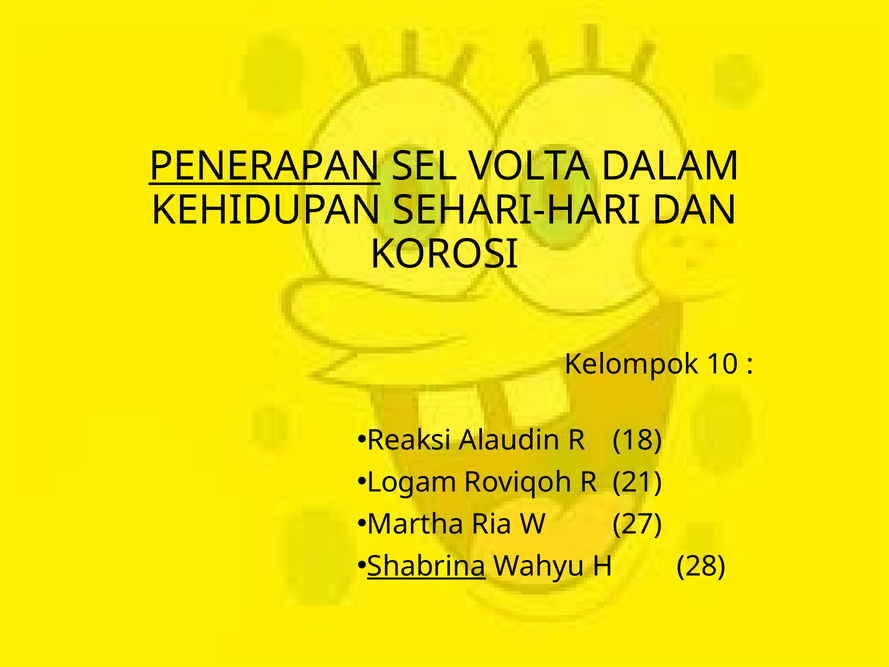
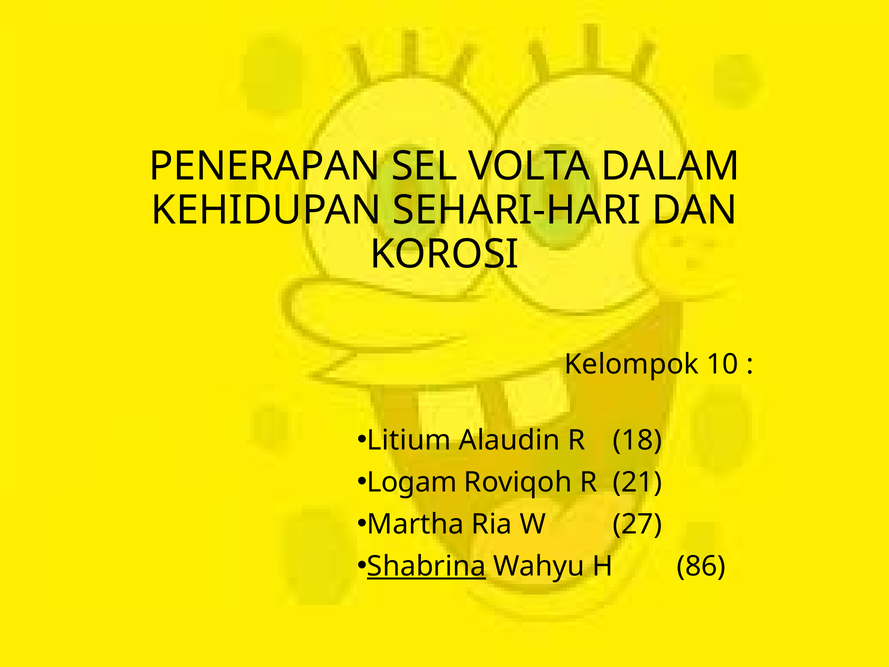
PENERAPAN underline: present -> none
Reaksi: Reaksi -> Litium
28: 28 -> 86
